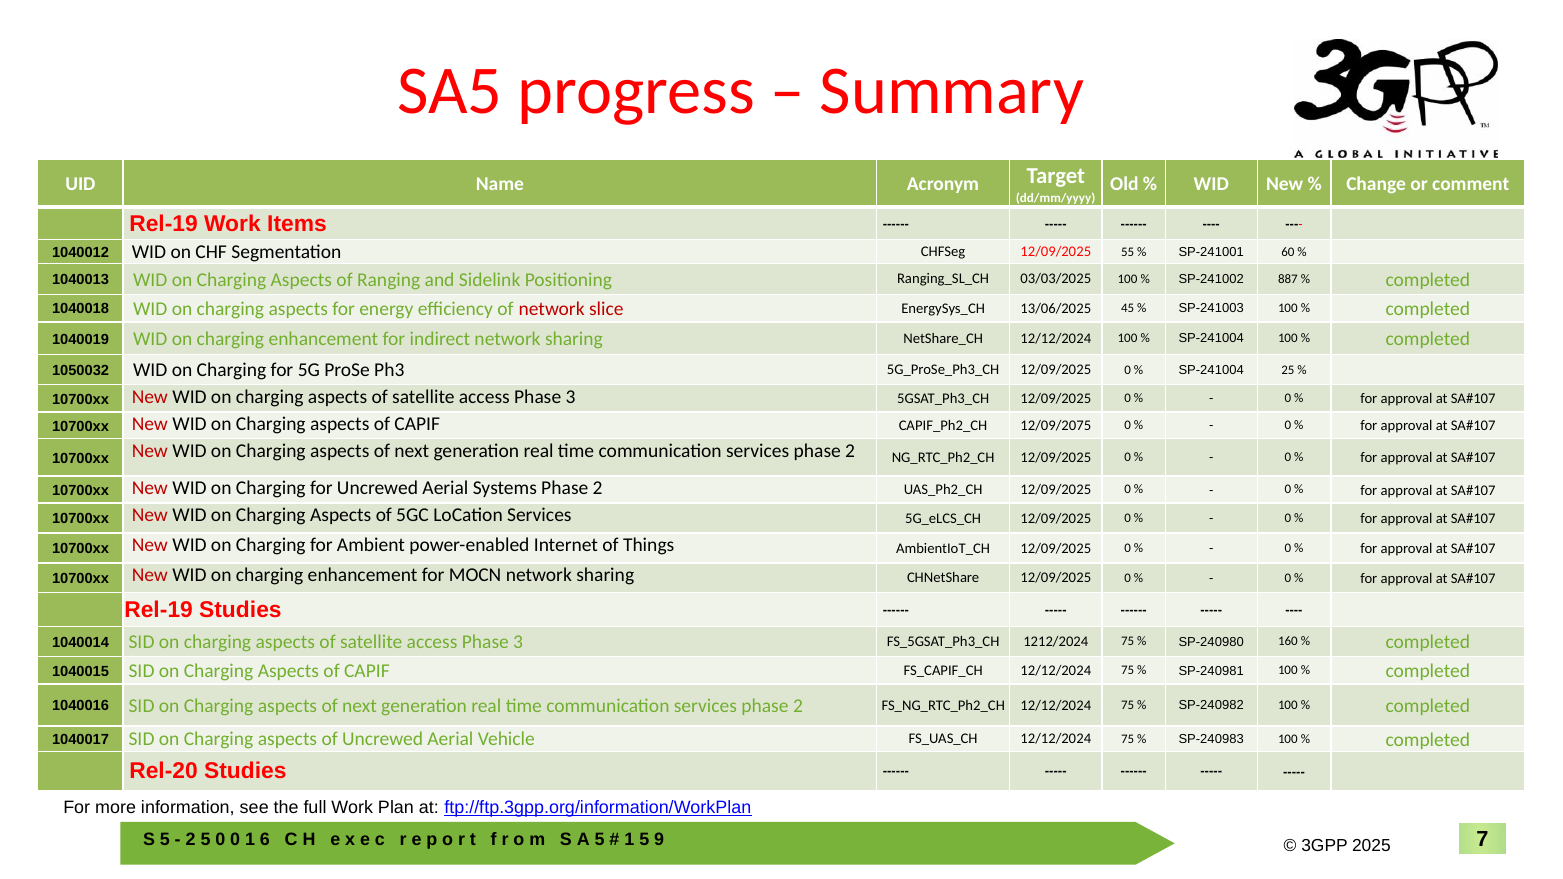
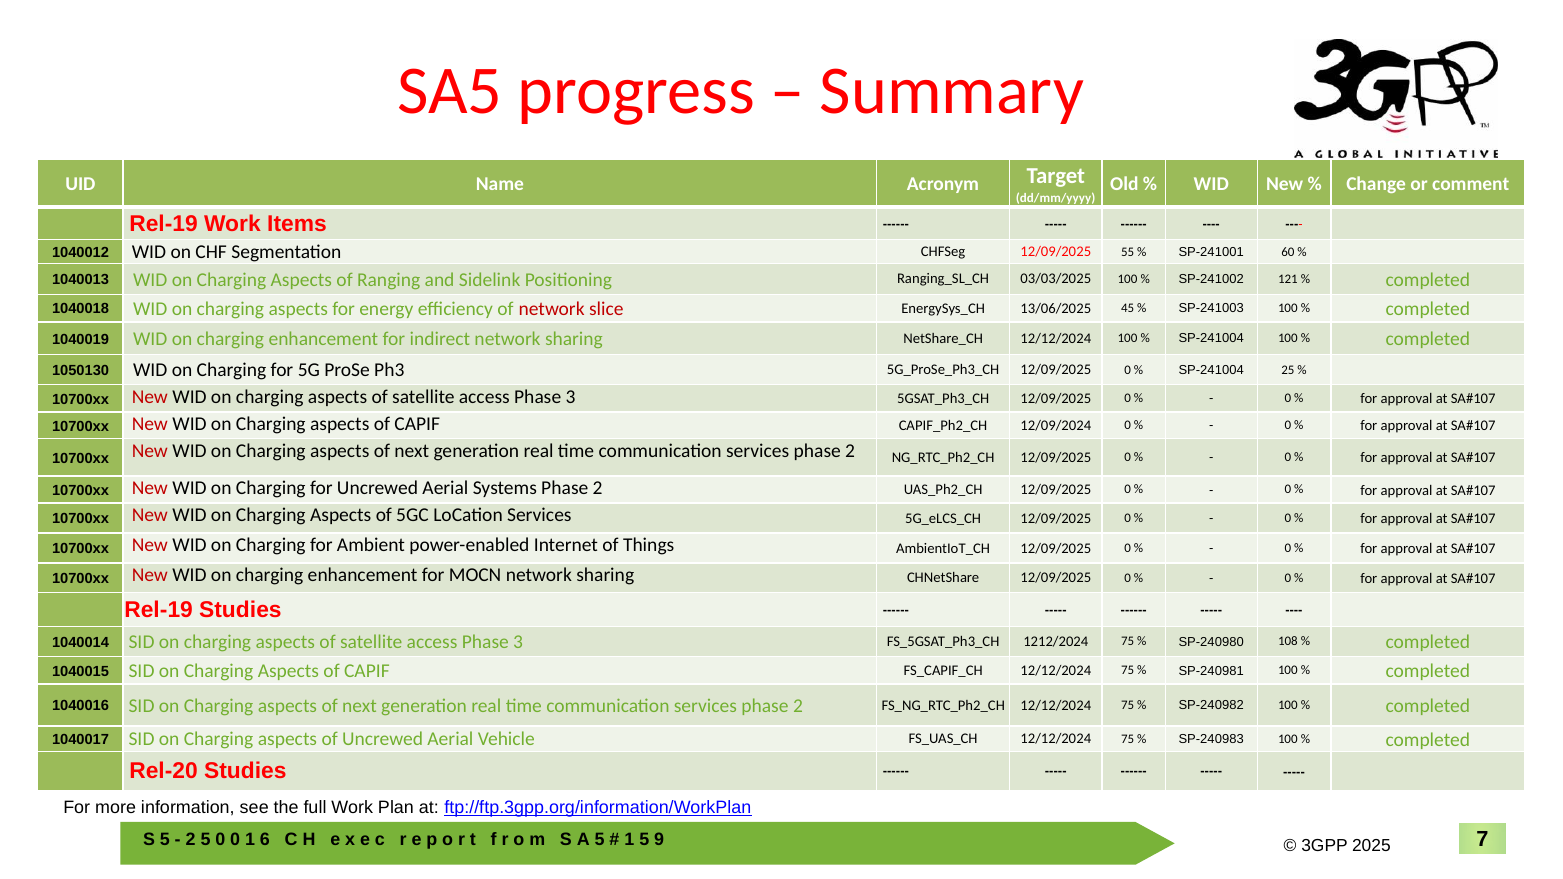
887: 887 -> 121
1050032: 1050032 -> 1050130
12/09/2075: 12/09/2075 -> 12/09/2024
160: 160 -> 108
